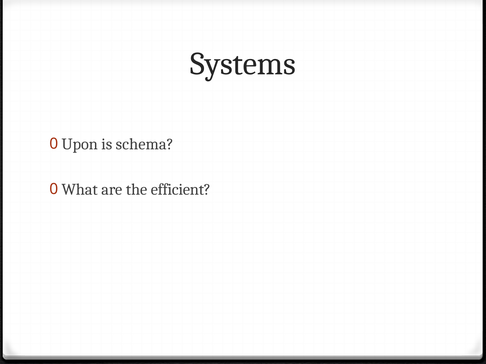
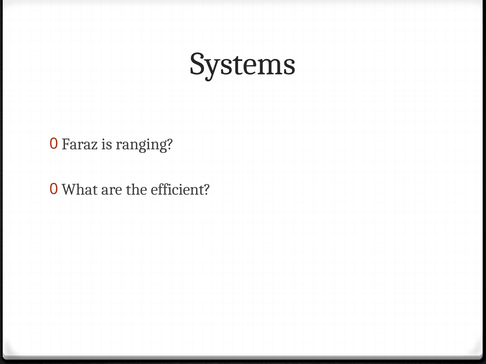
Upon: Upon -> Faraz
schema: schema -> ranging
